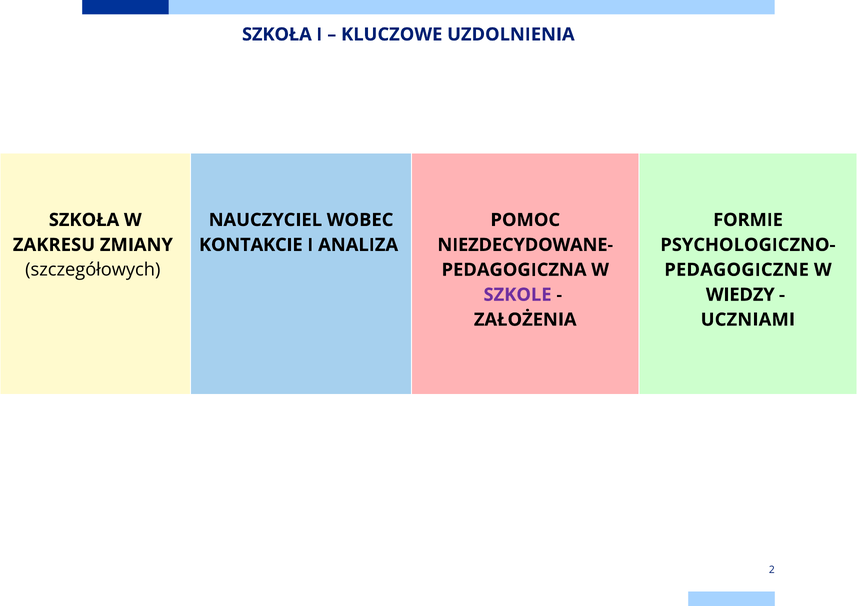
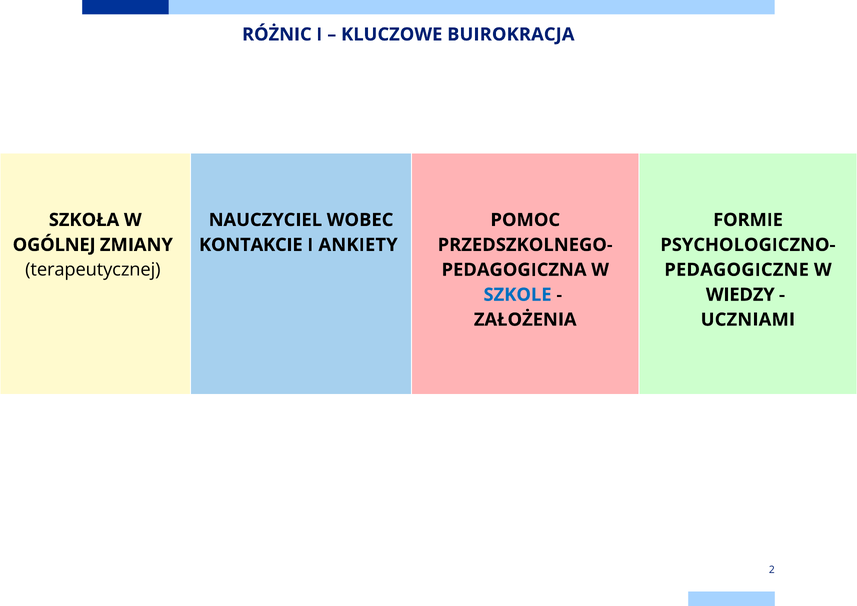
SZKOŁA at (277, 34): SZKOŁA -> RÓŻNIC
UZDOLNIENIA: UZDOLNIENIA -> BUIROKRACJA
ZAKRESU: ZAKRESU -> OGÓLNEJ
ANALIZA: ANALIZA -> ANKIETY
NIEZDECYDOWANE-: NIEZDECYDOWANE- -> PRZEDSZKOLNEGO-
szczegółowych: szczegółowych -> terapeutycznej
SZKOLE colour: purple -> blue
